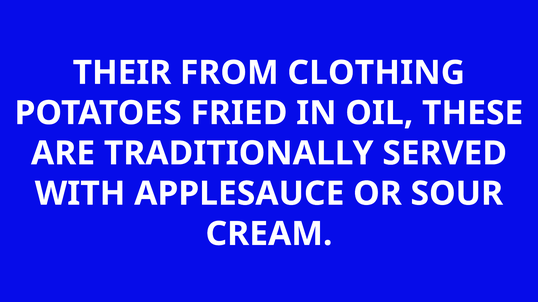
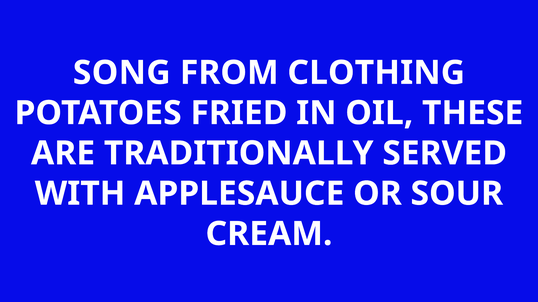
THEIR: THEIR -> SONG
